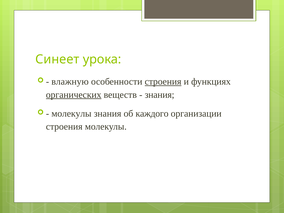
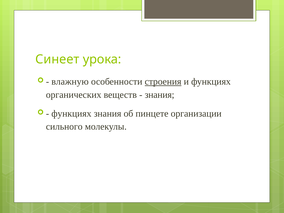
органических underline: present -> none
молекулы at (71, 114): молекулы -> функциях
каждого: каждого -> пинцете
строения at (64, 127): строения -> сильного
